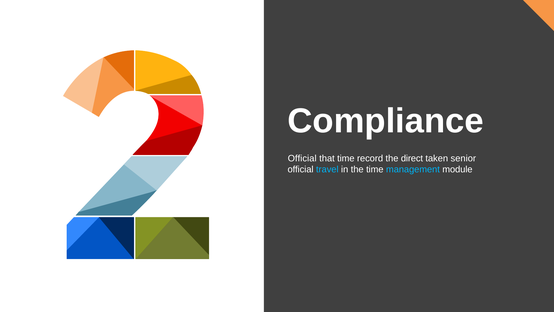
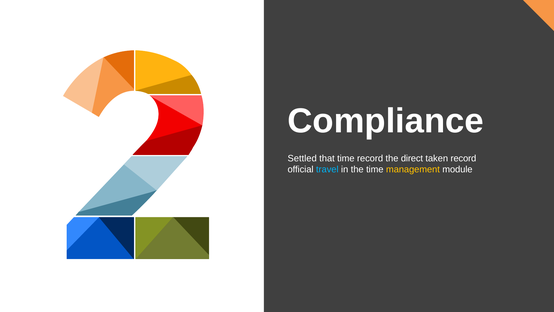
Official at (302, 158): Official -> Settled
taken senior: senior -> record
management colour: light blue -> yellow
